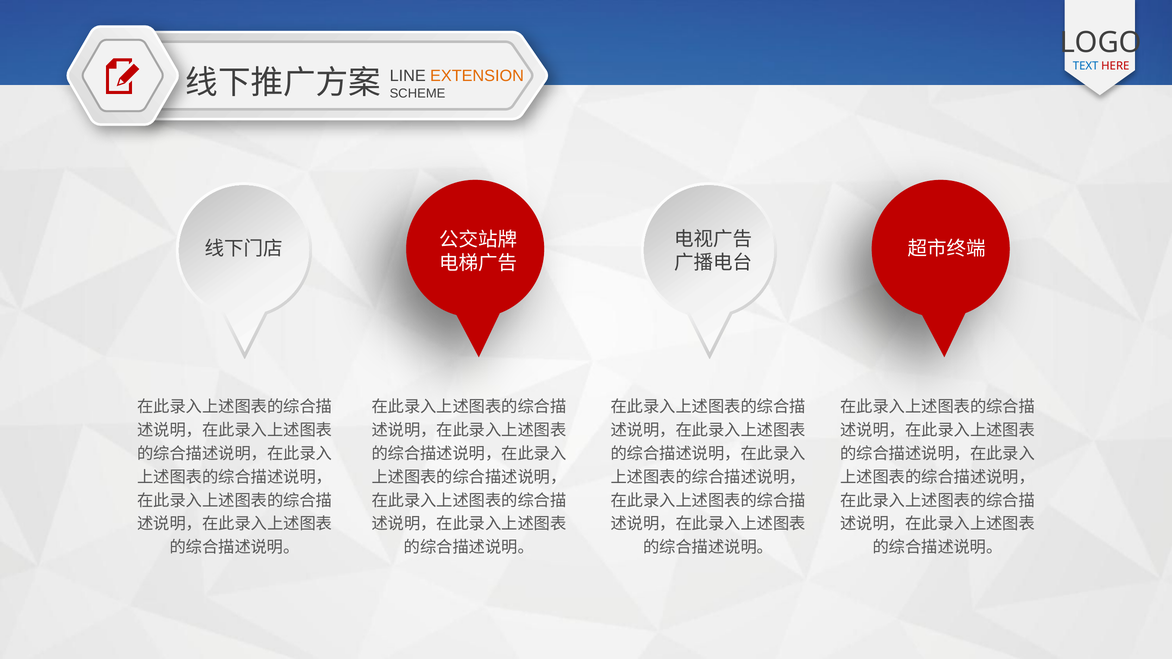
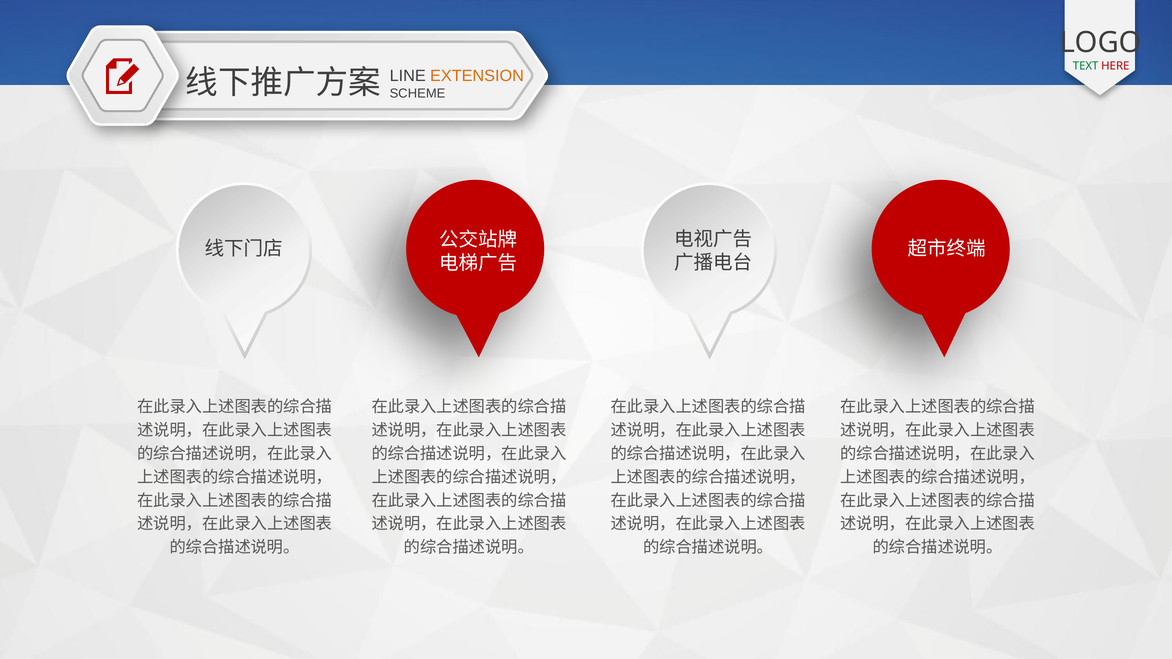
TEXT colour: blue -> green
